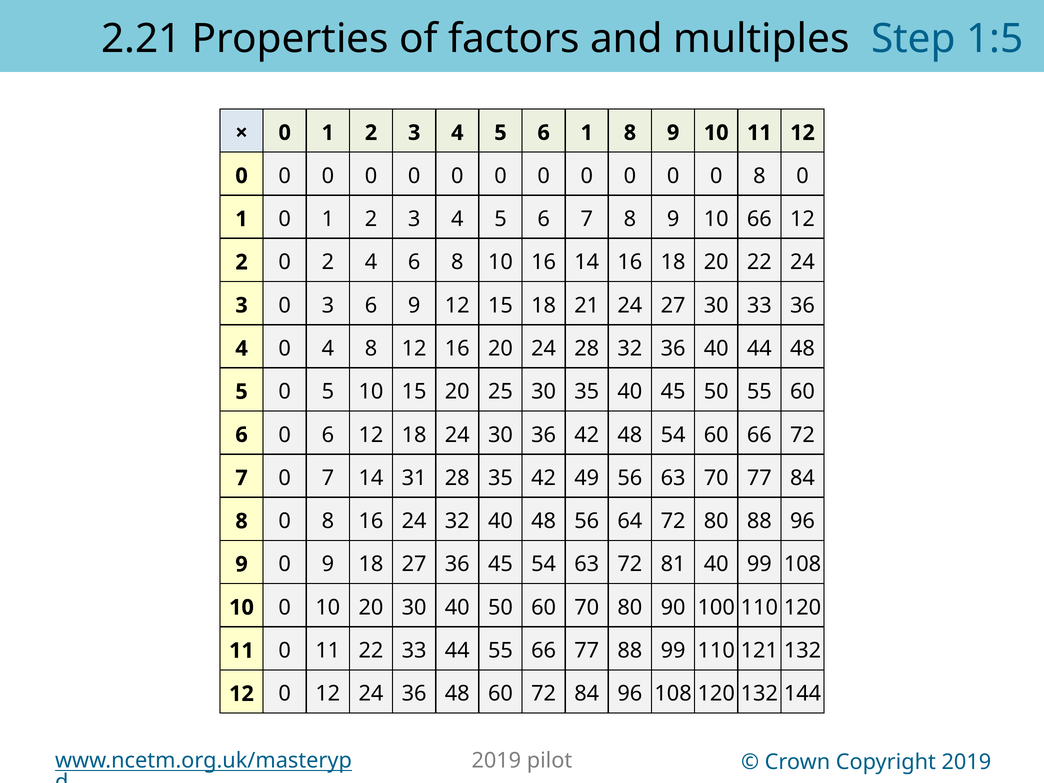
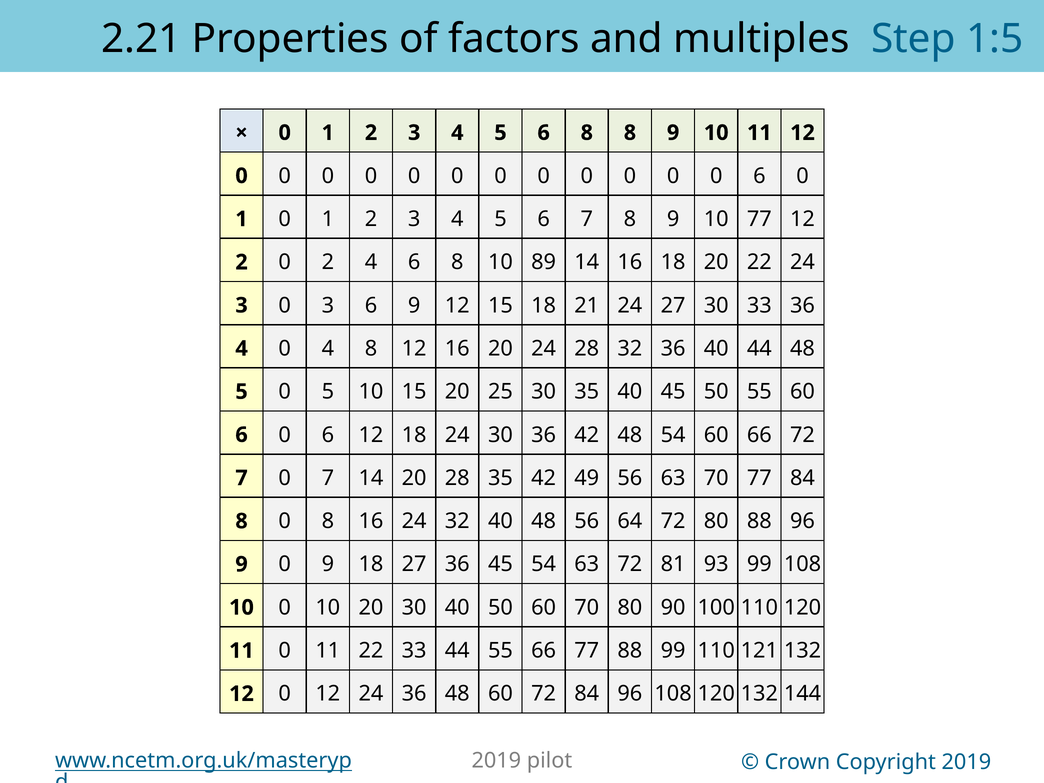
5 6 1: 1 -> 8
0 0 8: 8 -> 6
10 66: 66 -> 77
10 16: 16 -> 89
14 31: 31 -> 20
81 40: 40 -> 93
